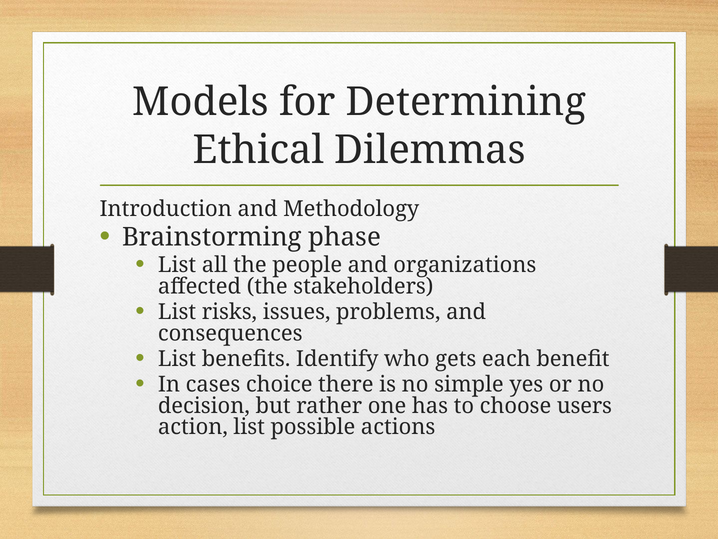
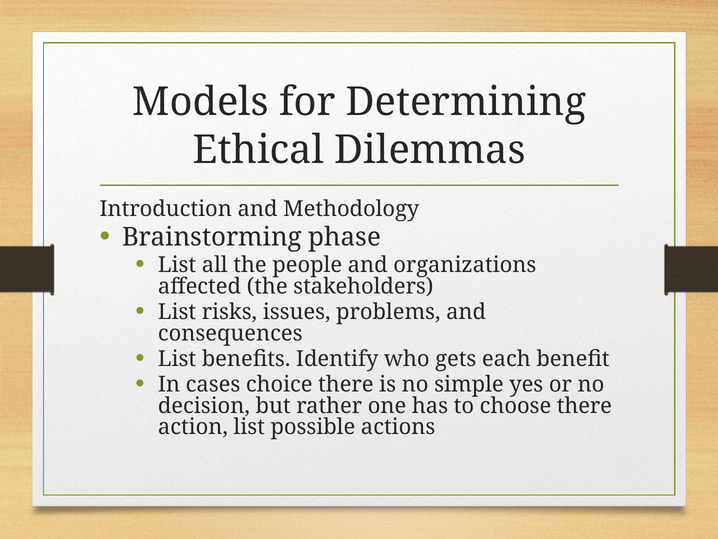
choose users: users -> there
